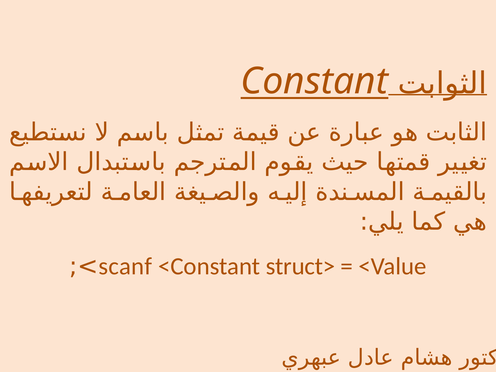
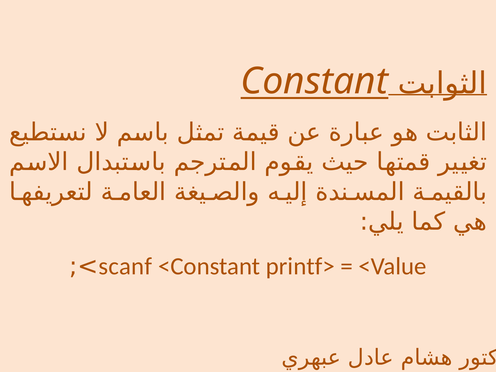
struct>: struct> -> printf>
